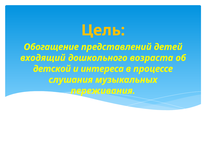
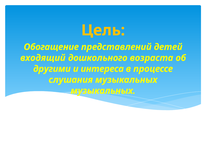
детской: детской -> другими
переживания at (103, 91): переживания -> музыкальных
